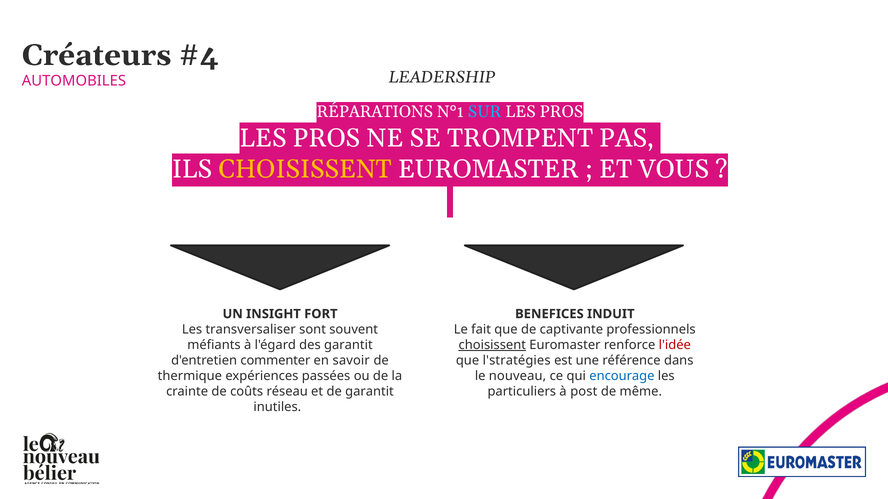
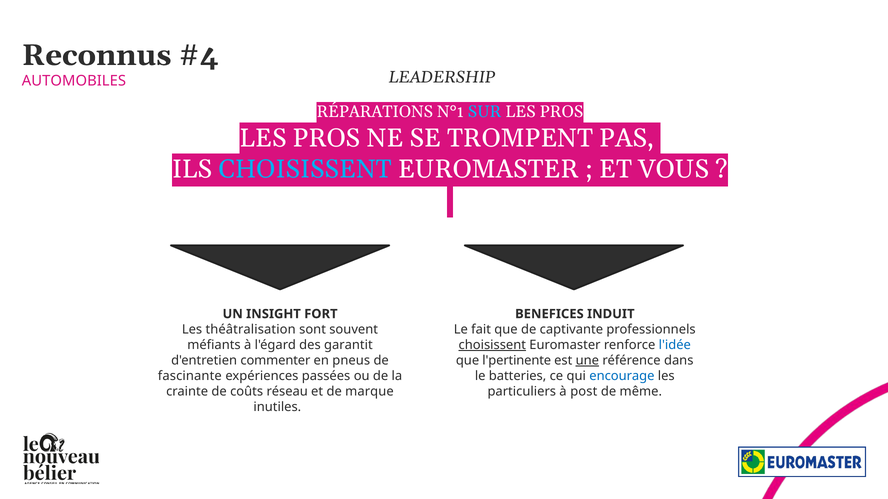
Créateurs: Créateurs -> Reconnus
CHOISISSENT at (305, 169) colour: yellow -> light blue
transversaliser: transversaliser -> théâtralisation
l'idée colour: red -> blue
savoir: savoir -> pneus
l'stratégies: l'stratégies -> l'pertinente
une underline: none -> present
thermique: thermique -> fascinante
nouveau: nouveau -> batteries
de garantit: garantit -> marque
